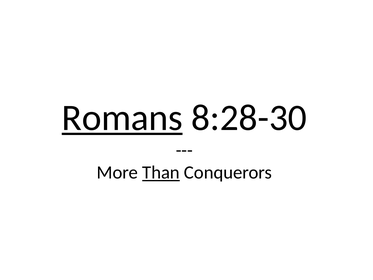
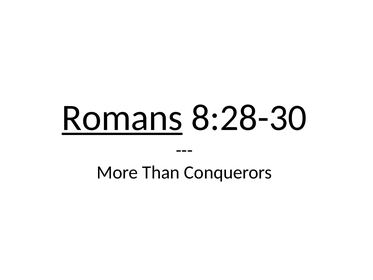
Than underline: present -> none
